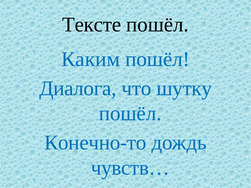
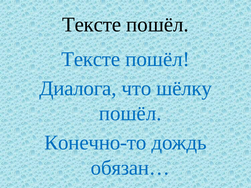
Каким at (91, 59): Каким -> Тексте
шутку: шутку -> шёлку
чувств…: чувств… -> обязан…
